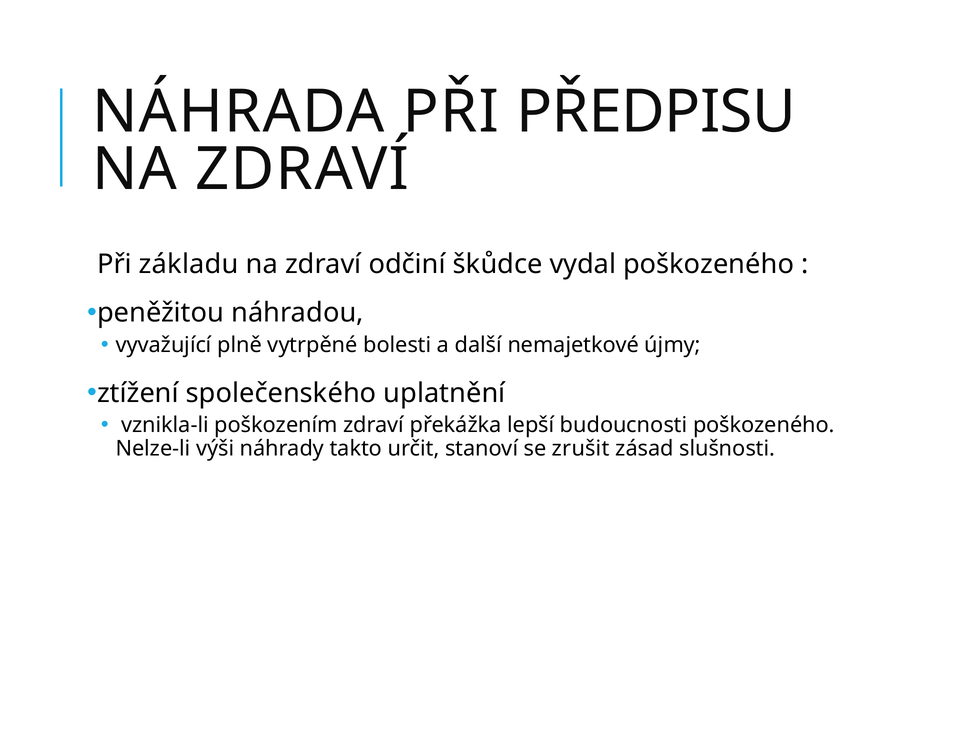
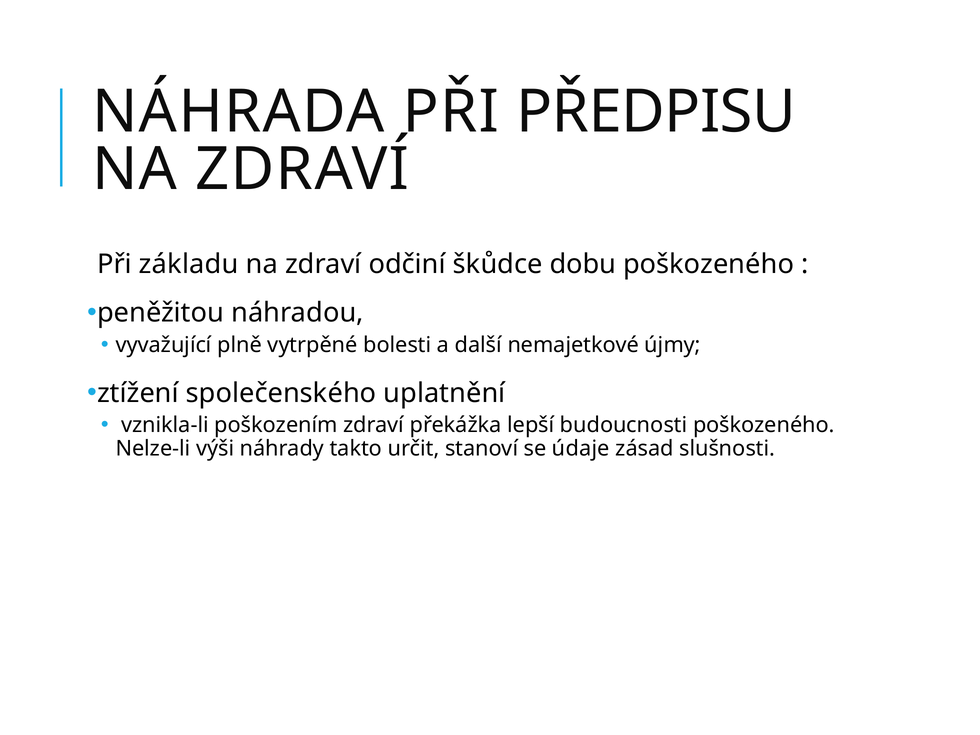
vydal: vydal -> dobu
zrušit: zrušit -> údaje
